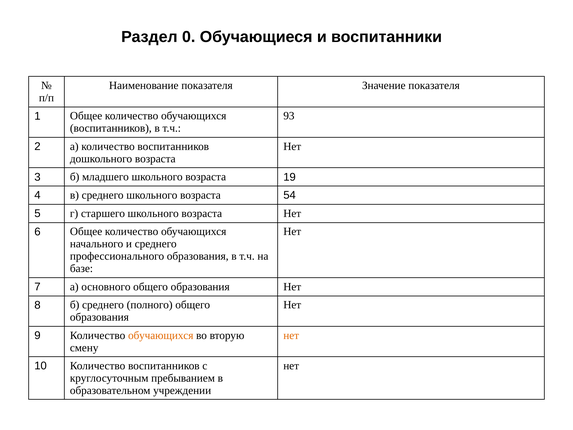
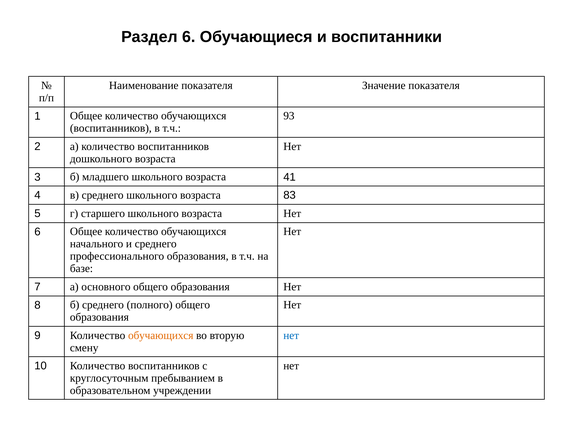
Раздел 0: 0 -> 6
19: 19 -> 41
54: 54 -> 83
нет at (291, 335) colour: orange -> blue
